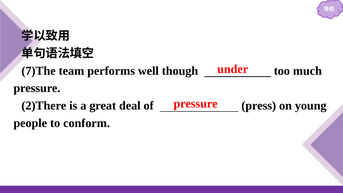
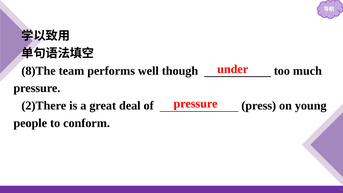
7)The: 7)The -> 8)The
